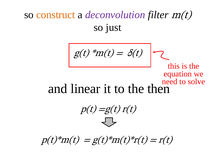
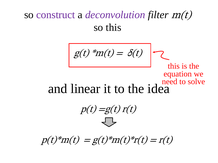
construct colour: orange -> purple
so just: just -> this
then: then -> idea
